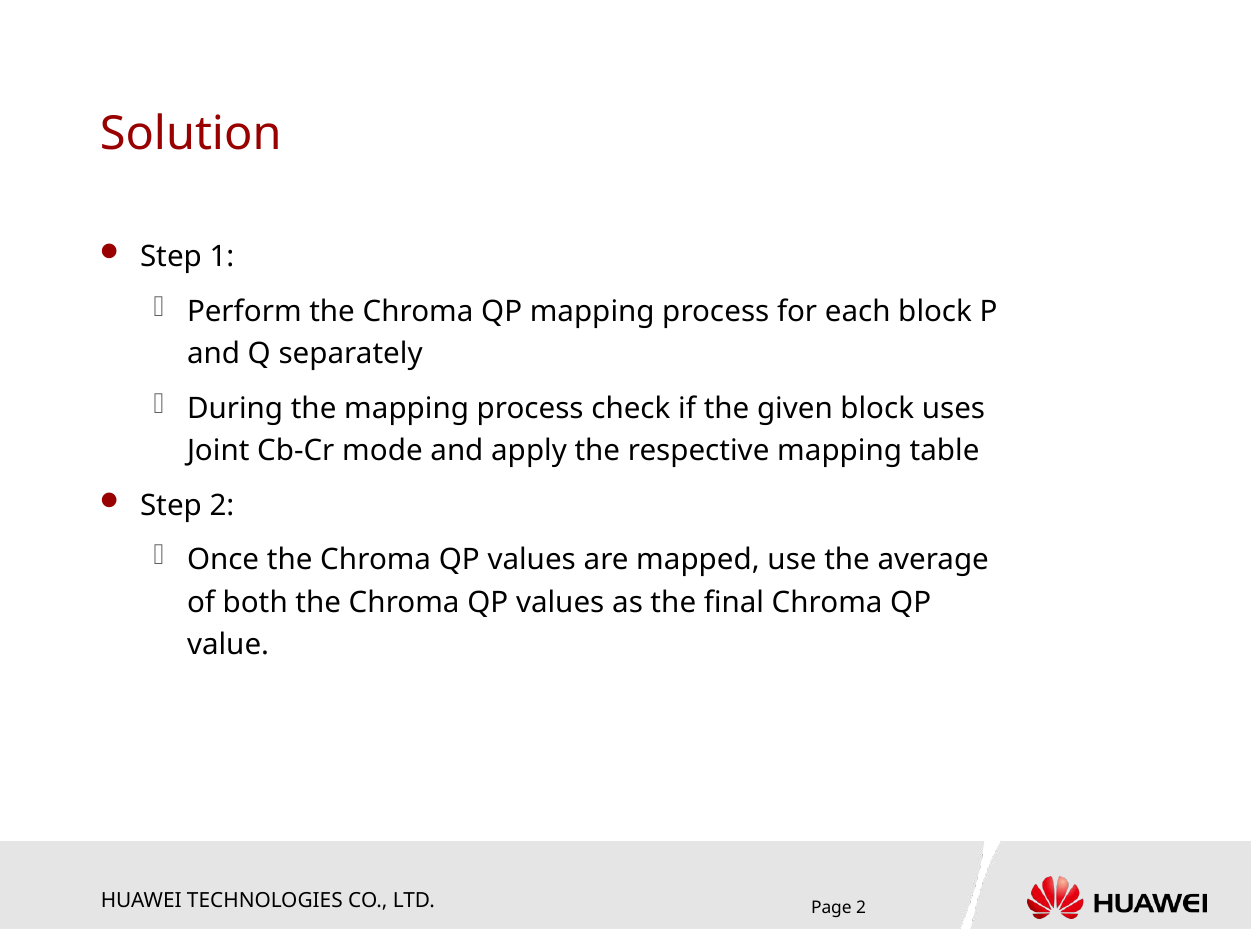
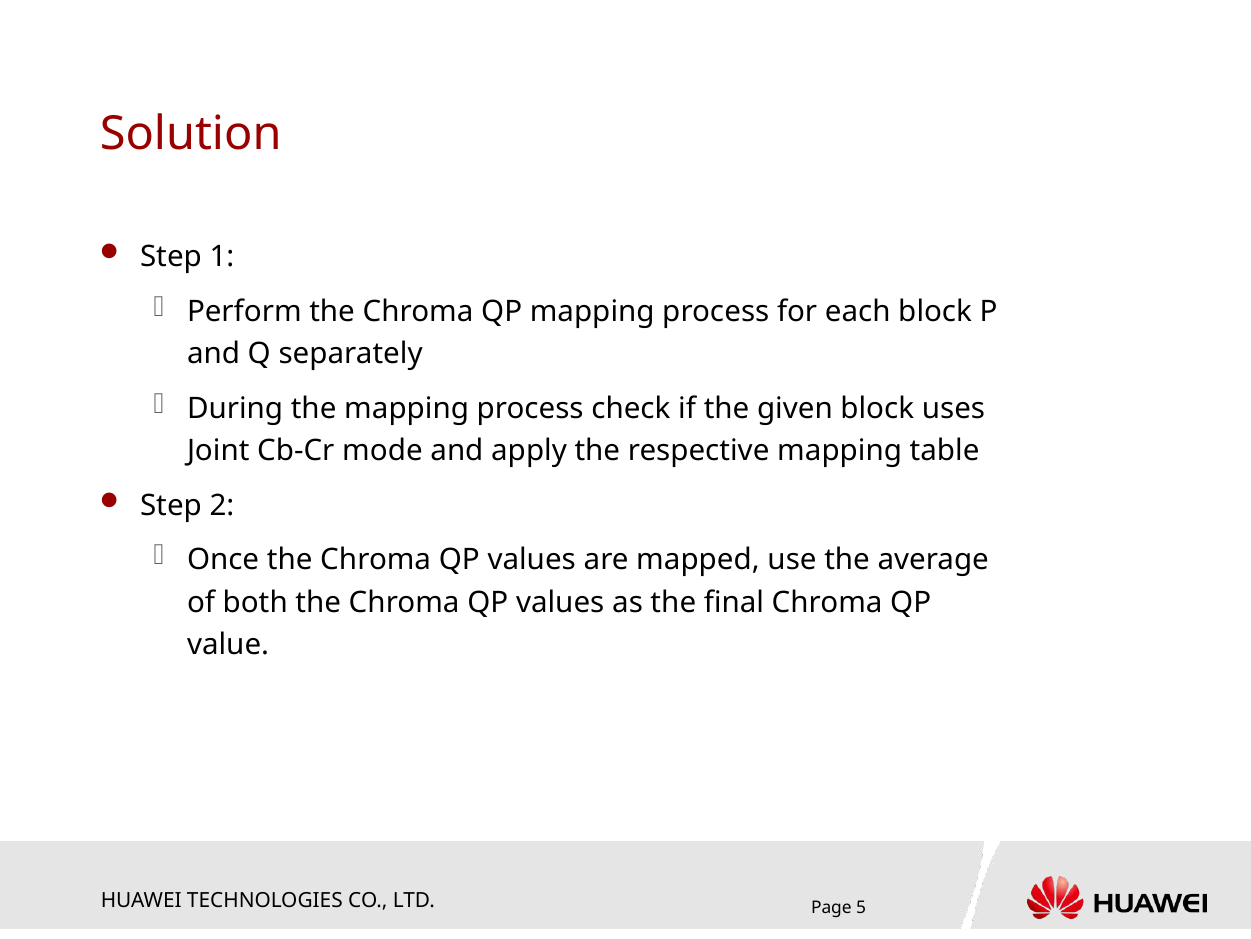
Page 2: 2 -> 5
